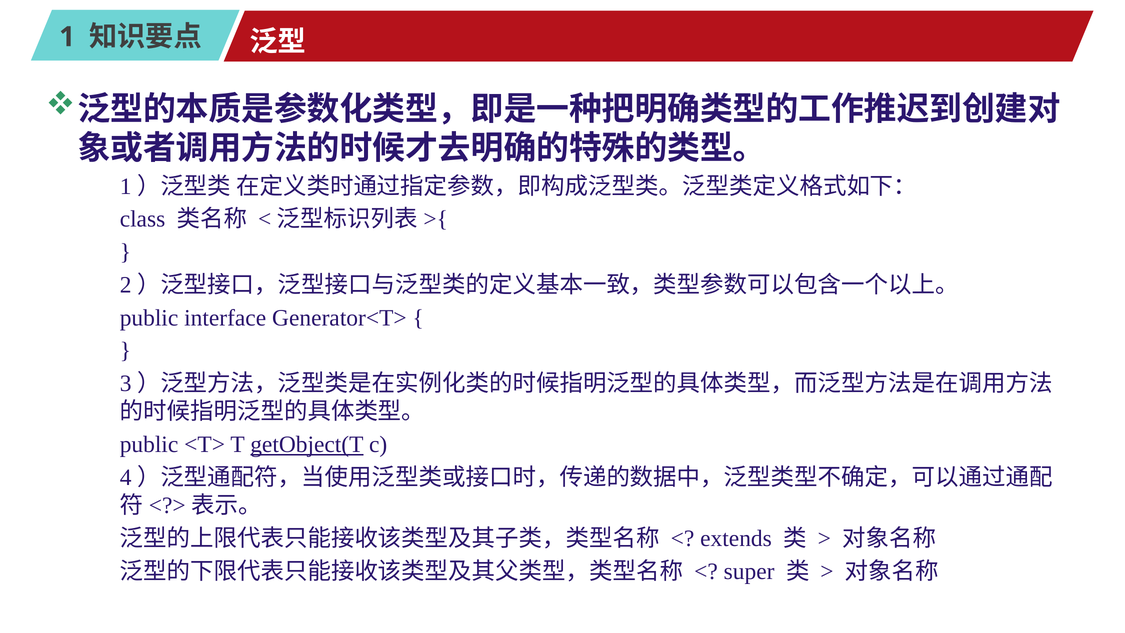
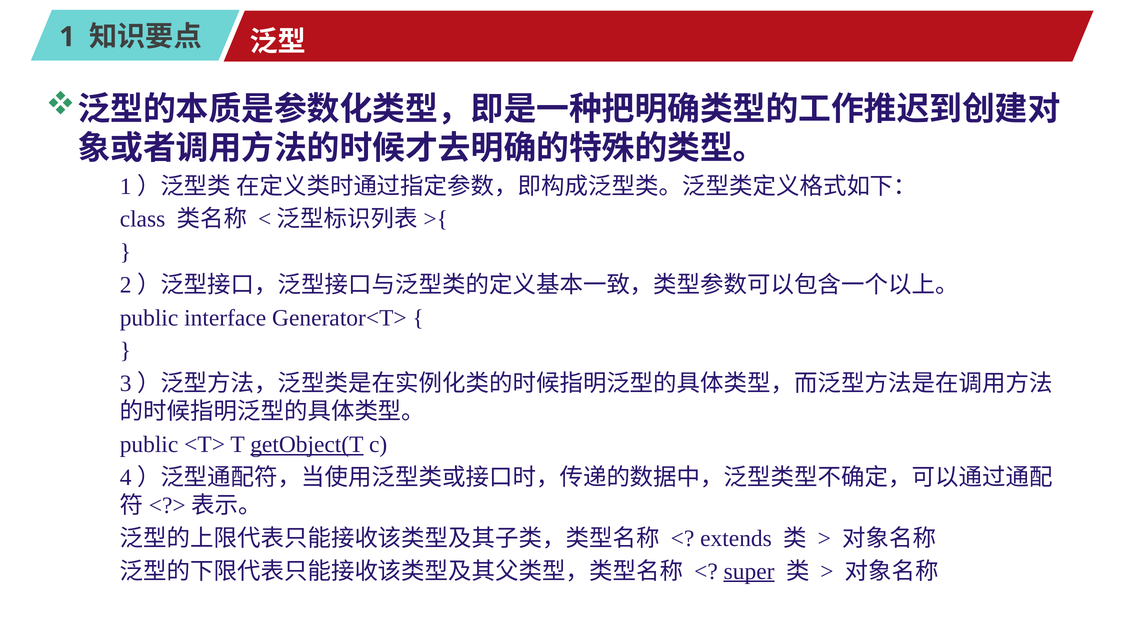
super underline: none -> present
